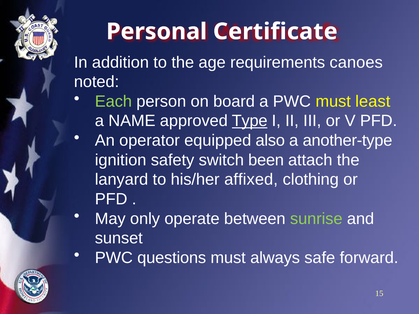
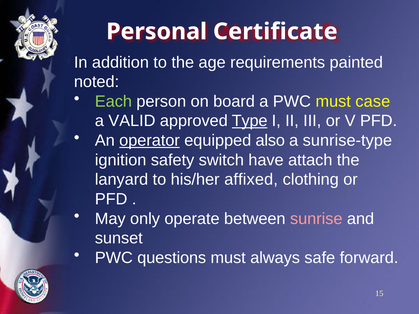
canoes: canoes -> painted
least: least -> case
NAME: NAME -> VALID
operator underline: none -> present
another-type: another-type -> sunrise-type
been: been -> have
sunrise colour: light green -> pink
